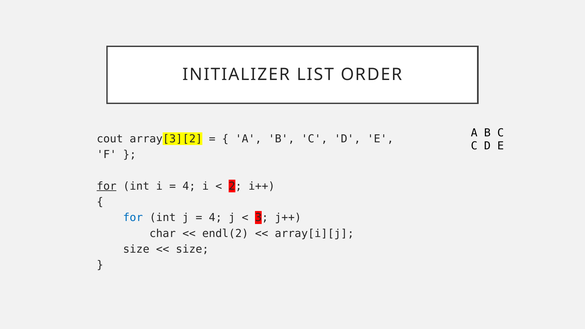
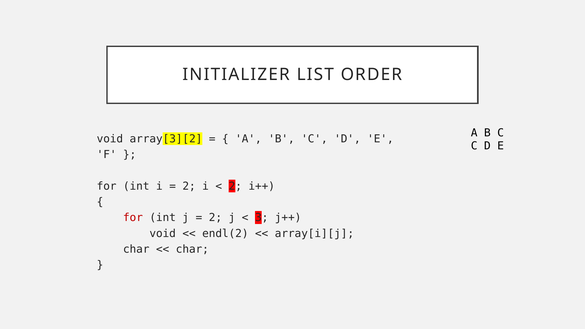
cout at (110, 139): cout -> void
for at (107, 186) underline: present -> none
4 at (189, 186): 4 -> 2
for at (133, 218) colour: blue -> red
4 at (215, 218): 4 -> 2
char at (163, 233): char -> void
size at (136, 249): size -> char
size at (192, 249): size -> char
